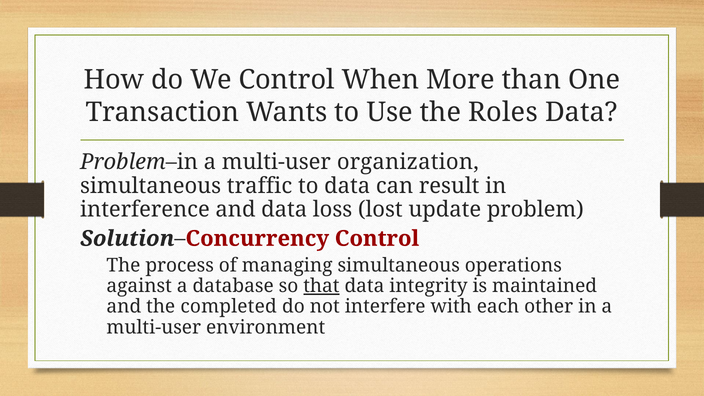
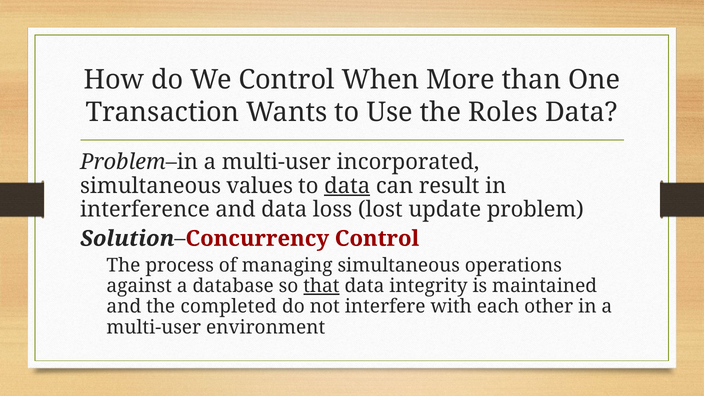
organization: organization -> incorporated
traffic: traffic -> values
data at (347, 186) underline: none -> present
